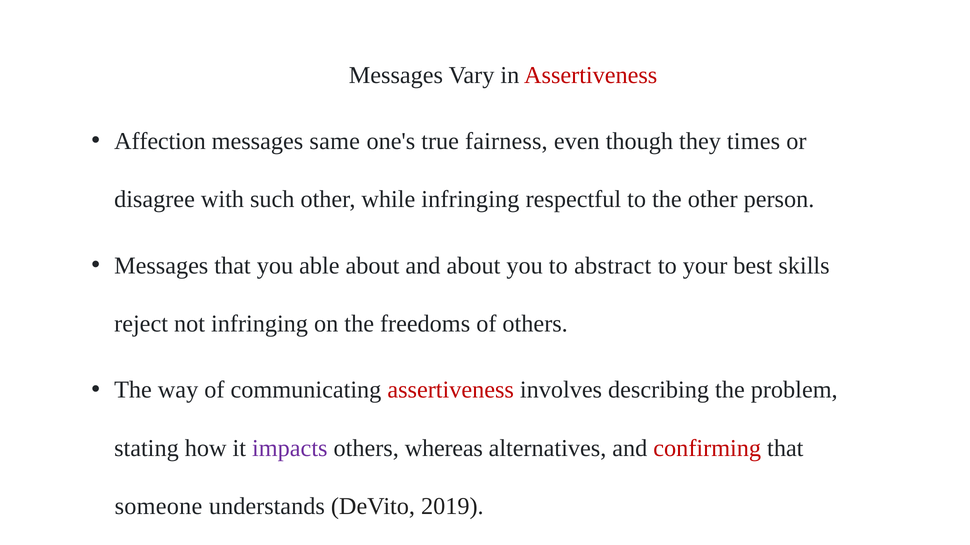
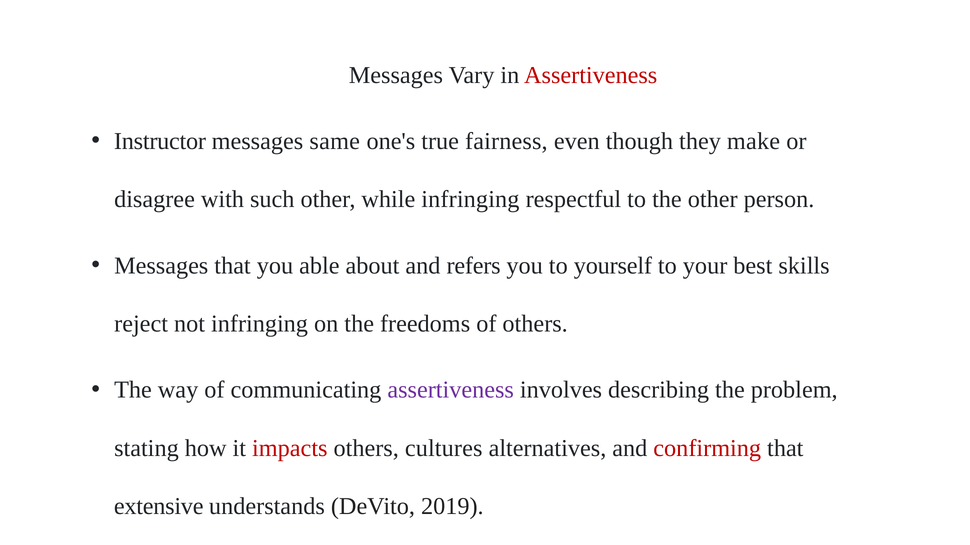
Affection: Affection -> Instructor
times: times -> make
and about: about -> refers
abstract: abstract -> yourself
assertiveness at (451, 390) colour: red -> purple
impacts colour: purple -> red
whereas: whereas -> cultures
someone: someone -> extensive
